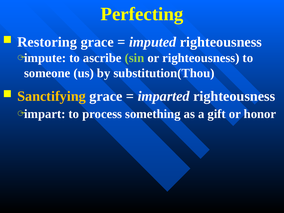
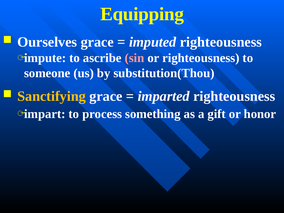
Perfecting: Perfecting -> Equipping
Restoring: Restoring -> Ourselves
sin colour: light green -> pink
